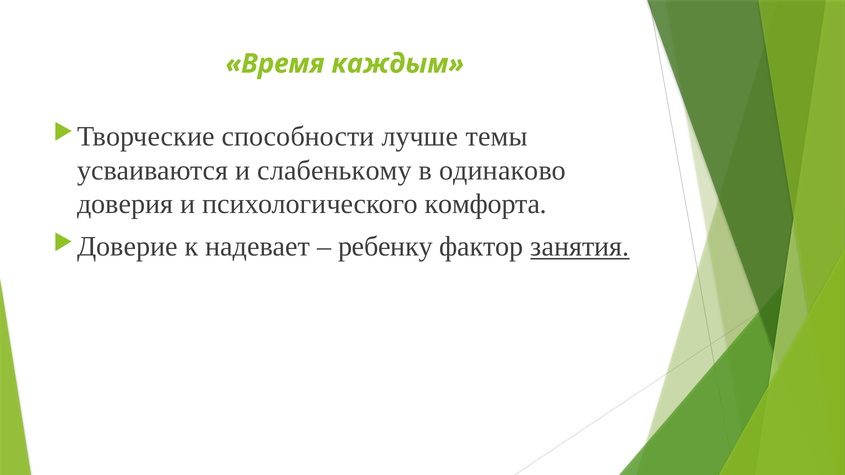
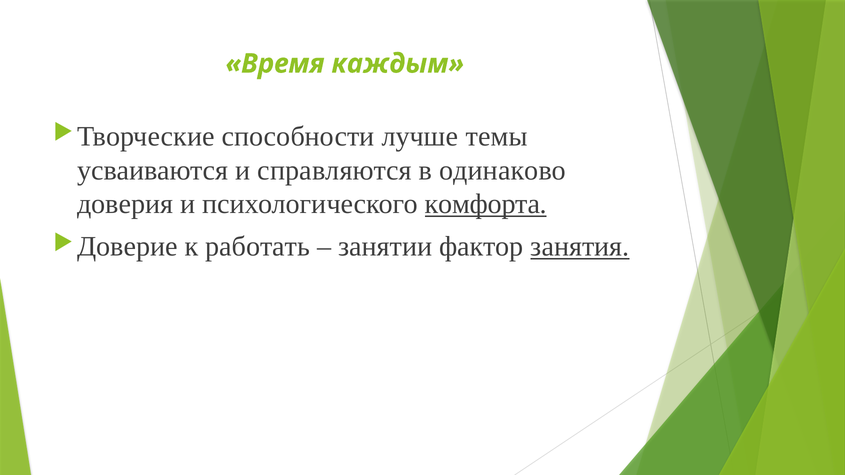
слабенькому: слабенькому -> справляются
комфорта underline: none -> present
надевает: надевает -> работать
ребенку: ребенку -> занятии
